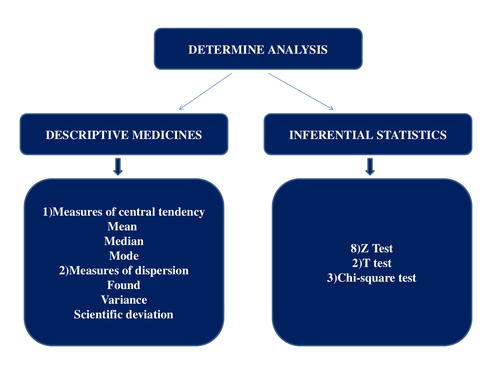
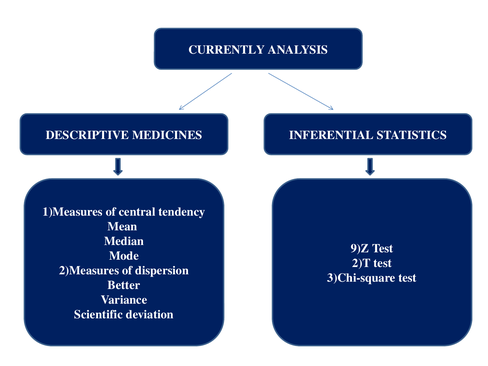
DETERMINE: DETERMINE -> CURRENTLY
8)Z: 8)Z -> 9)Z
Found: Found -> Better
